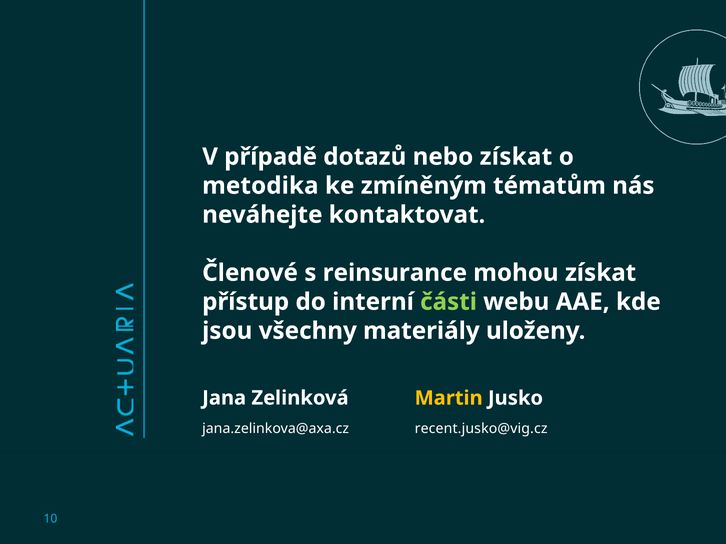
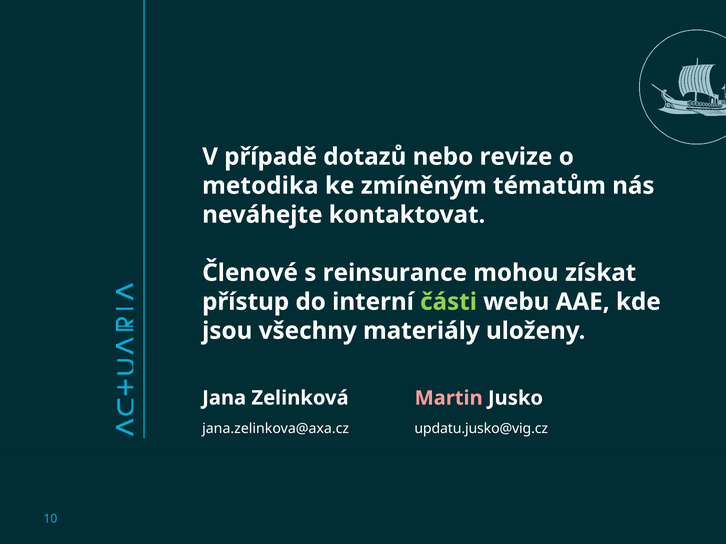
nebo získat: získat -> revize
Martin colour: yellow -> pink
recent.jusko@vig.cz: recent.jusko@vig.cz -> updatu.jusko@vig.cz
